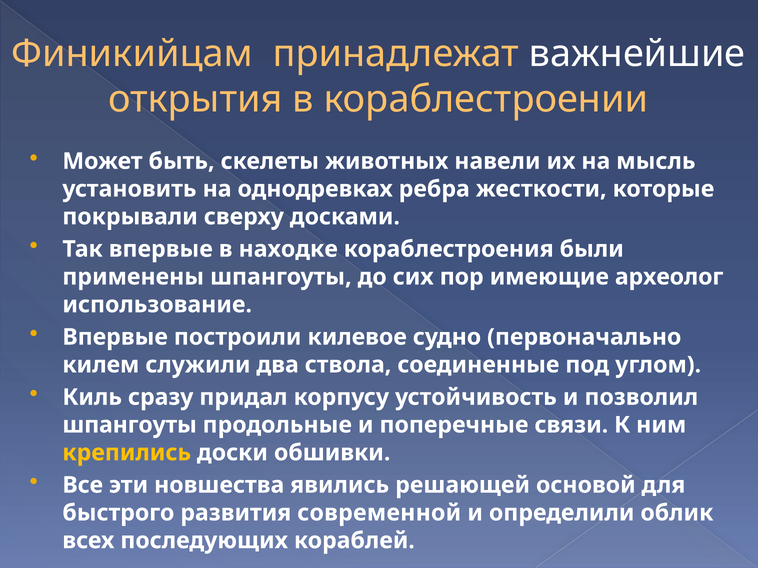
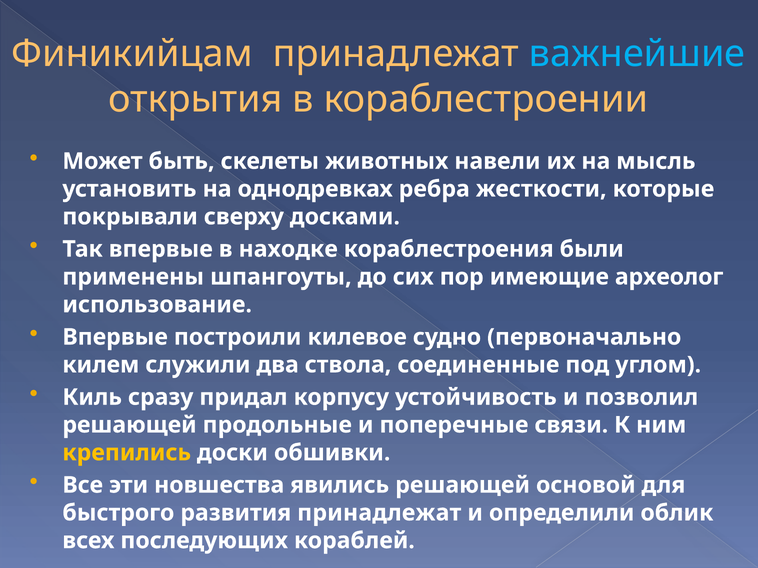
важнейшие colour: white -> light blue
шпангоуты at (130, 425): шпангоуты -> решающей
развития современной: современной -> принадлежат
